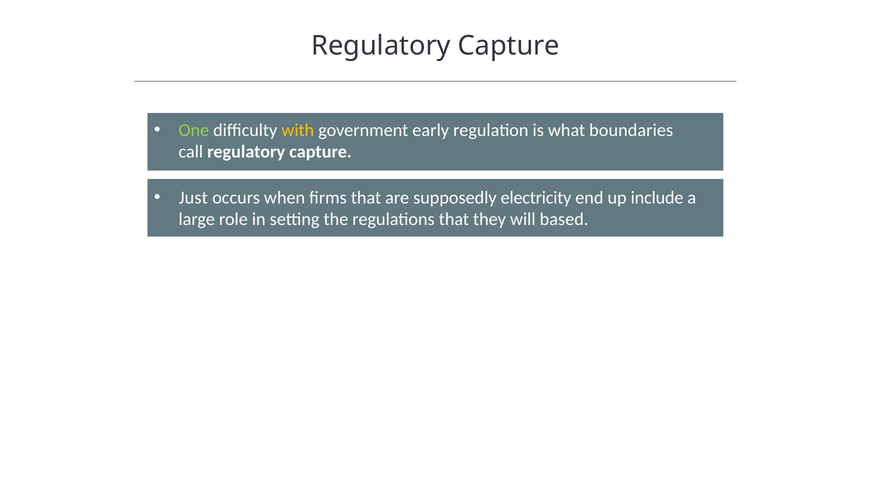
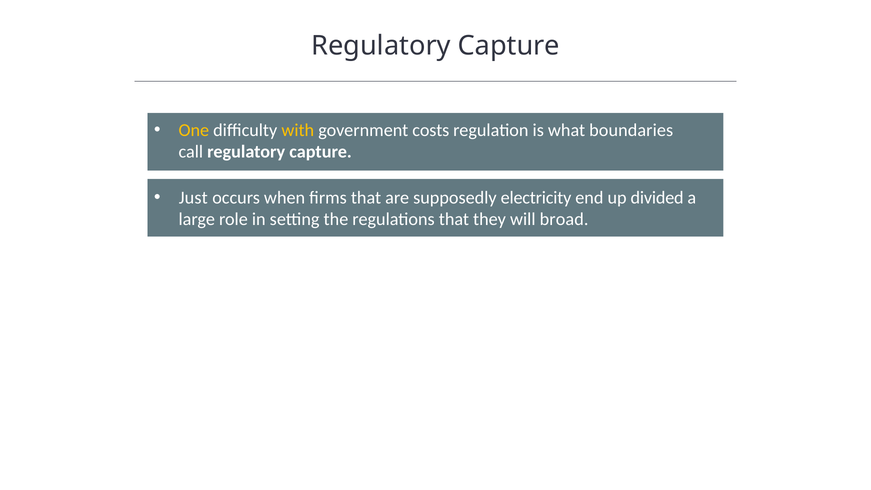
One colour: light green -> yellow
early: early -> costs
include: include -> divided
based: based -> broad
